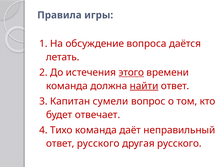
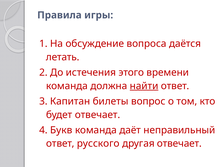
этого underline: present -> none
сумели: сумели -> билеты
Тихо: Тихо -> Букв
другая русского: русского -> отвечает
